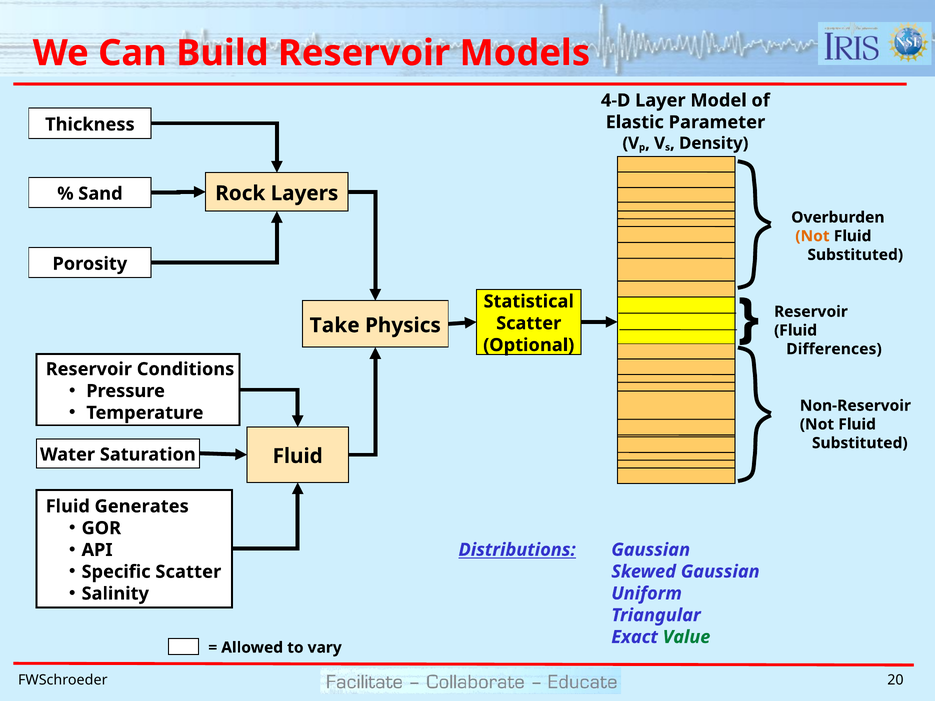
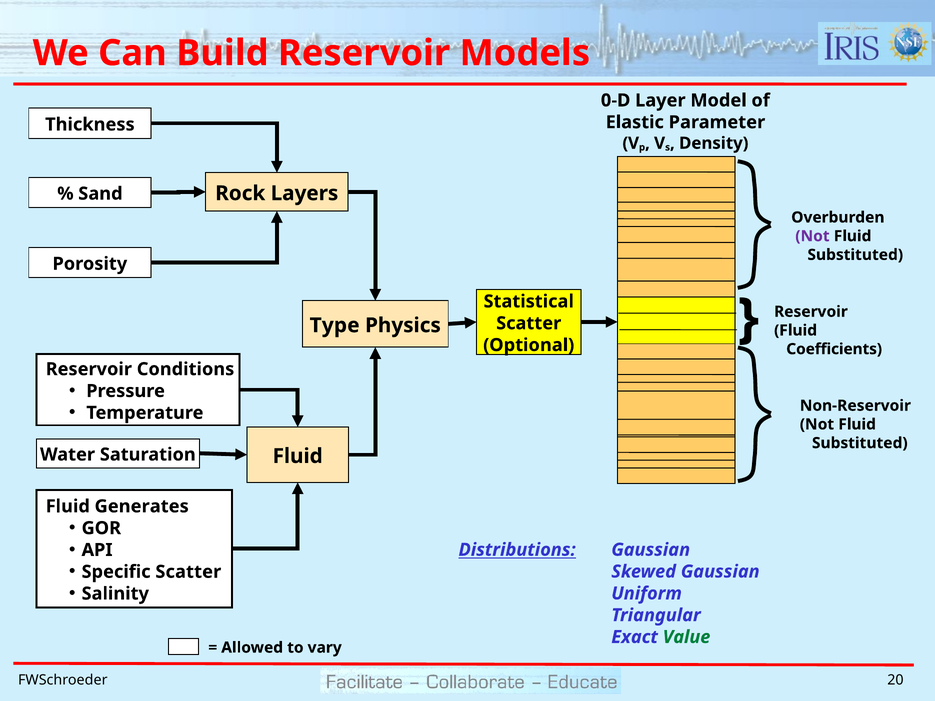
4-D: 4-D -> 0-D
Not at (812, 236) colour: orange -> purple
Take: Take -> Type
Differences: Differences -> Coefficients
